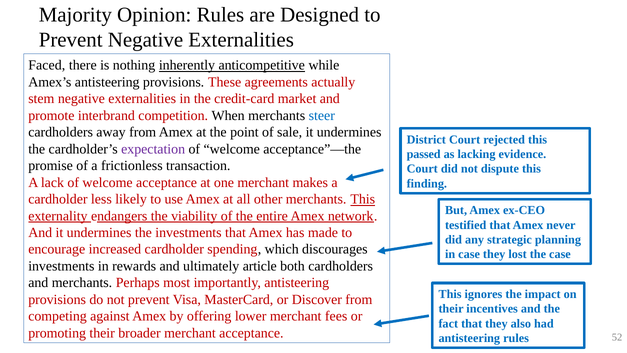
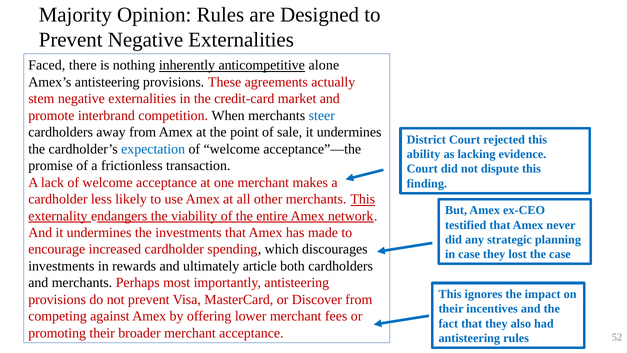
while: while -> alone
expectation colour: purple -> blue
passed: passed -> ability
